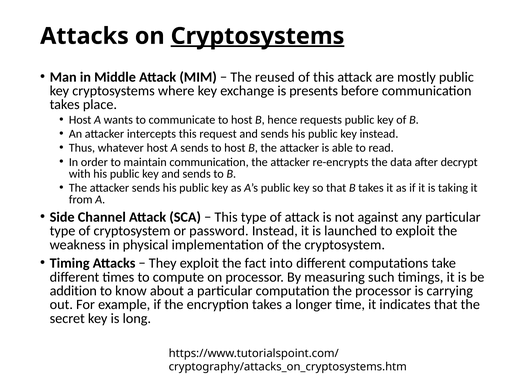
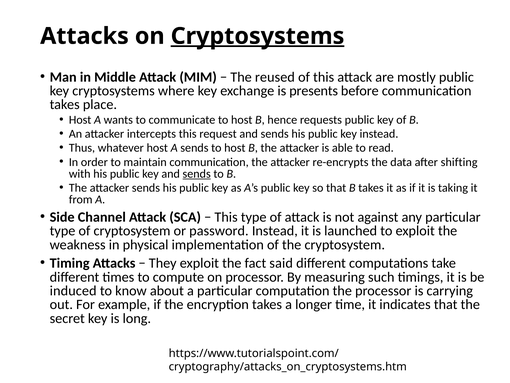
decrypt: decrypt -> shifting
sends at (197, 174) underline: none -> present
into: into -> said
addition: addition -> induced
